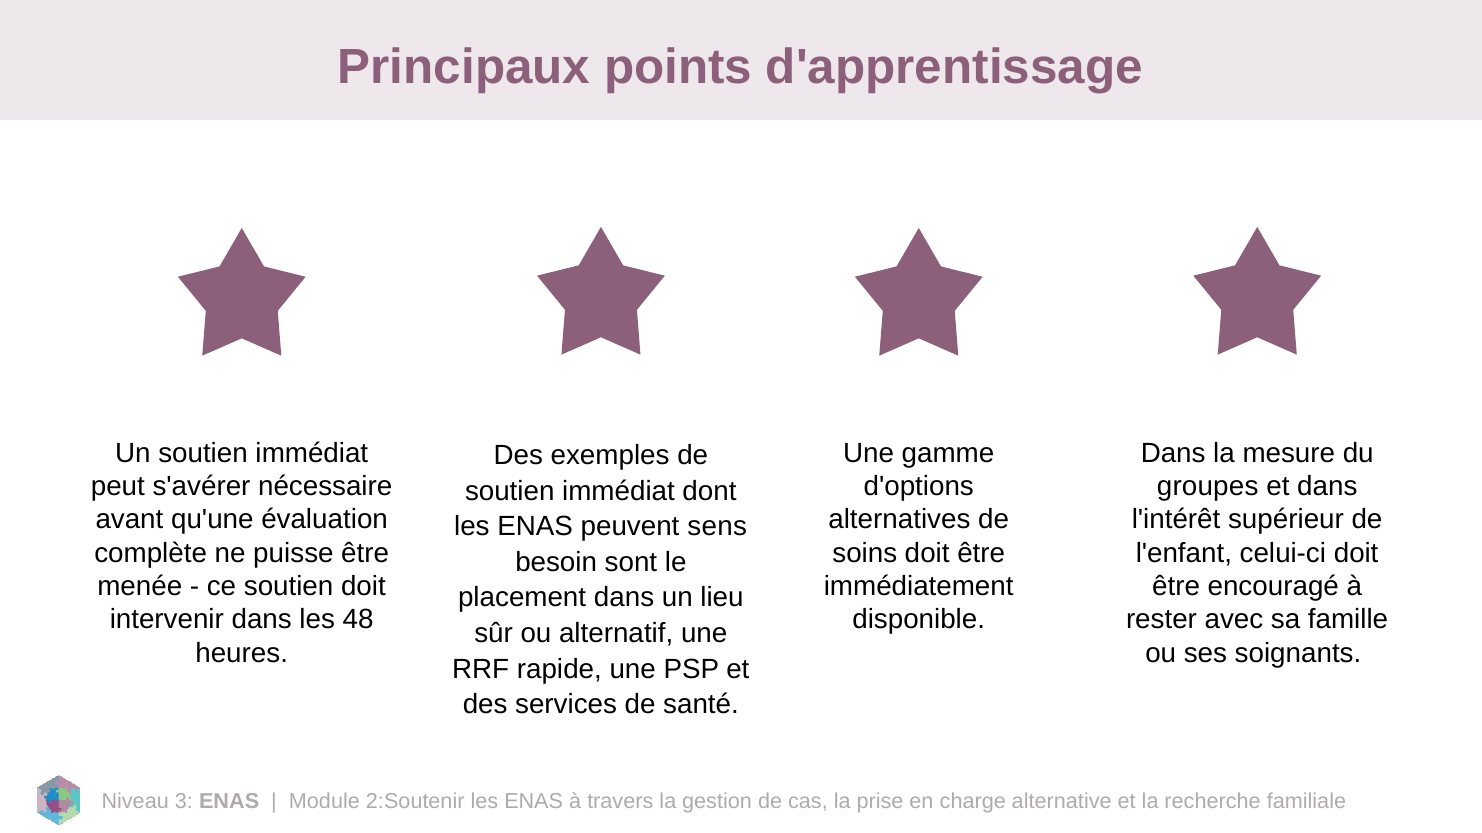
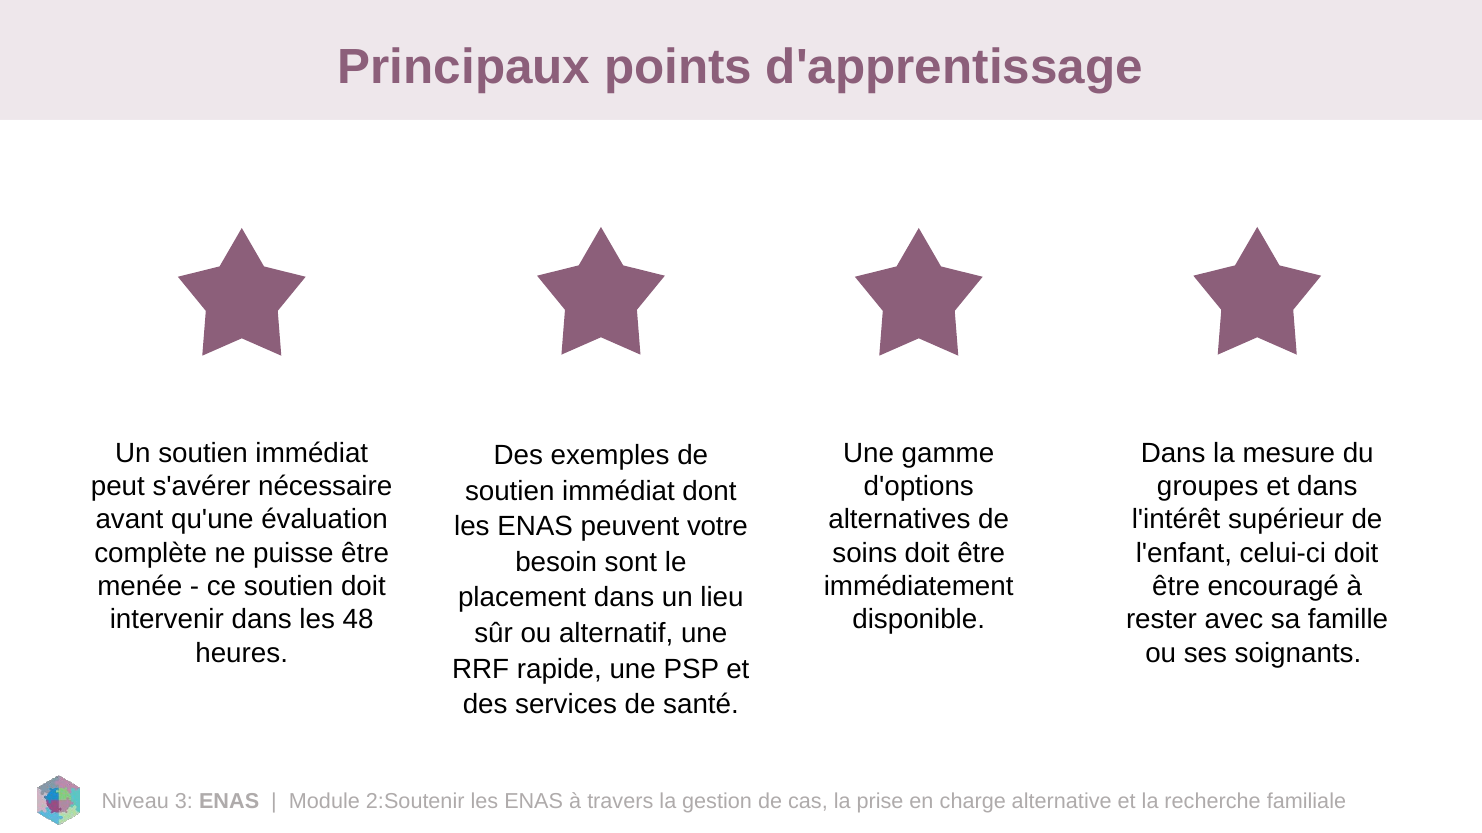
sens: sens -> votre
